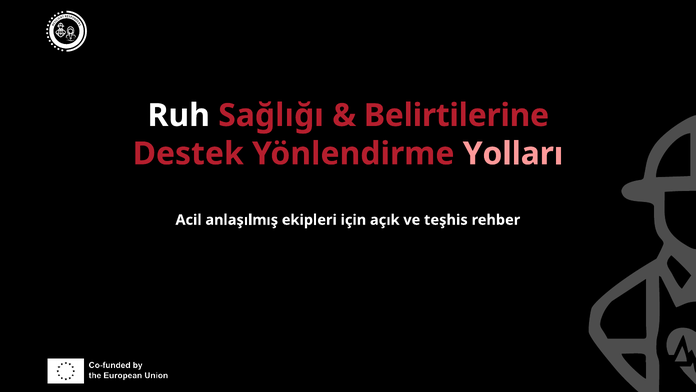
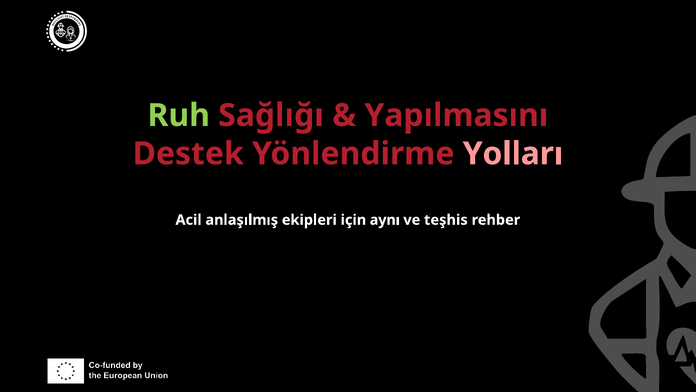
Ruh colour: white -> light green
Belirtilerine: Belirtilerine -> Yapılmasını
açık: açık -> aynı
